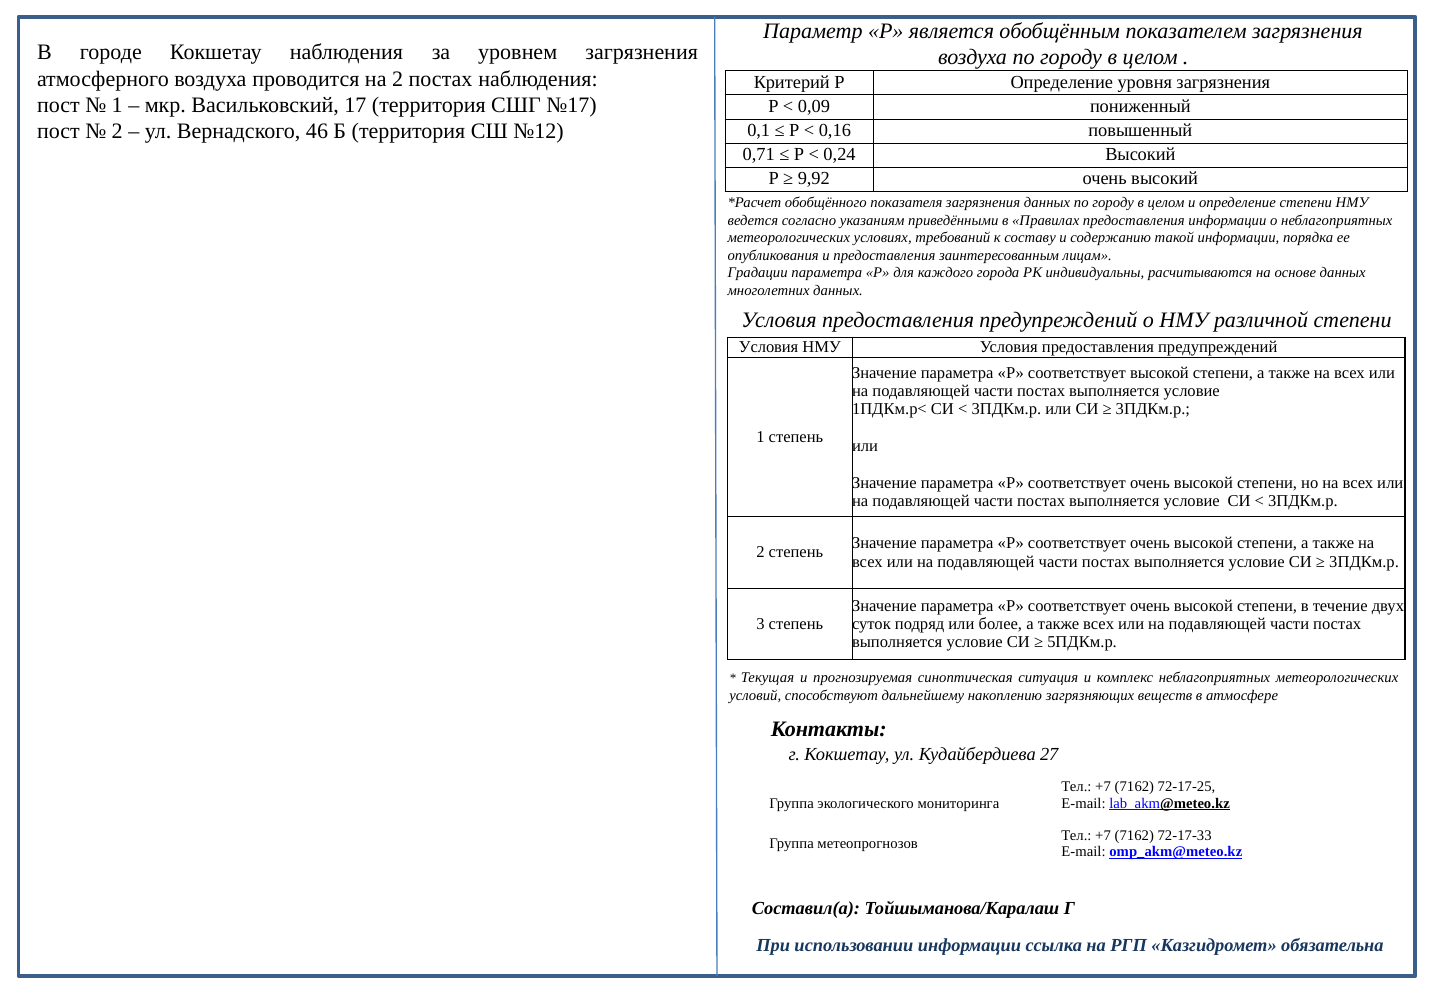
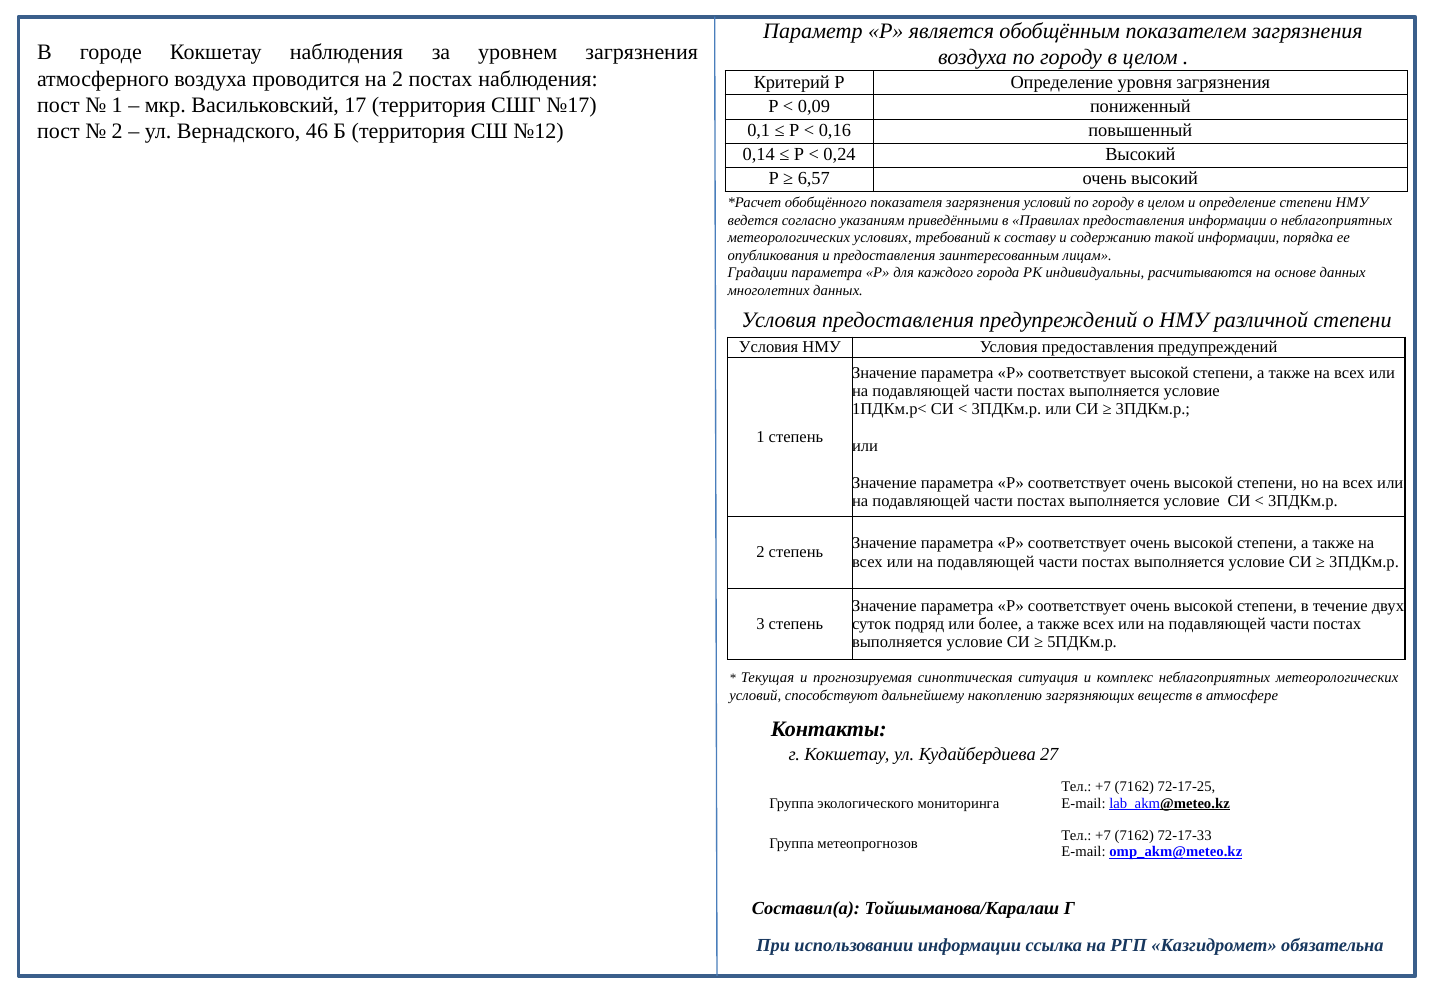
0,71: 0,71 -> 0,14
9,92: 9,92 -> 6,57
загрязнения данных: данных -> условий
